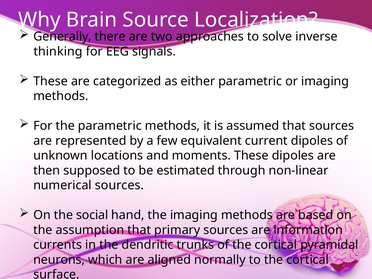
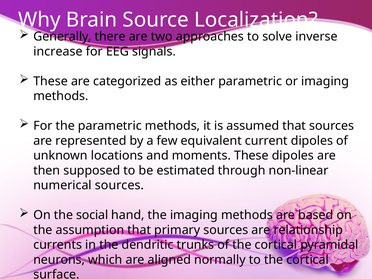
thinking: thinking -> increase
information: information -> relationship
